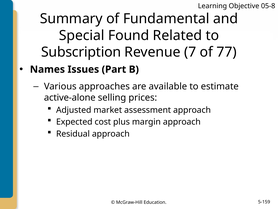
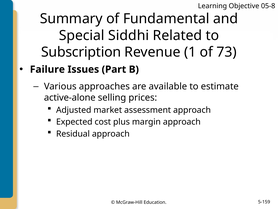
Found: Found -> Siddhi
7: 7 -> 1
77: 77 -> 73
Names: Names -> Failure
